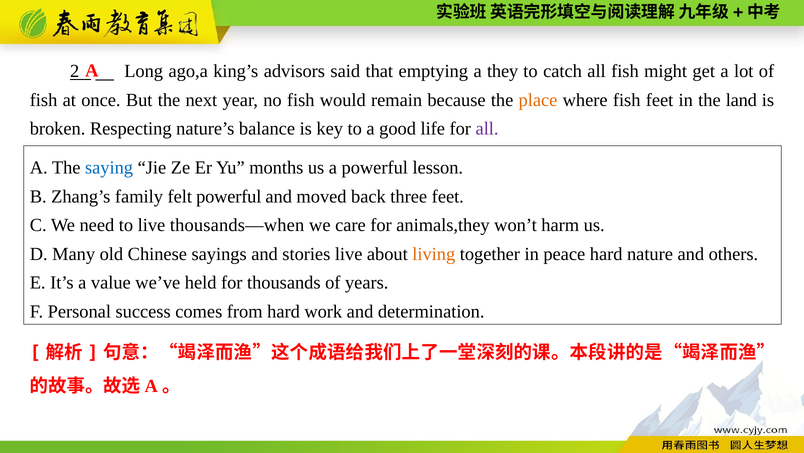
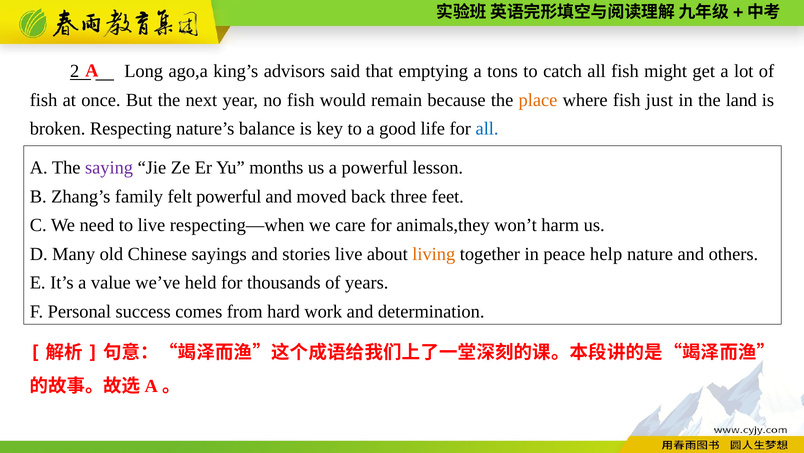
they: they -> tons
fish feet: feet -> just
all at (487, 129) colour: purple -> blue
saying colour: blue -> purple
thousands—when: thousands—when -> respecting—when
peace hard: hard -> help
